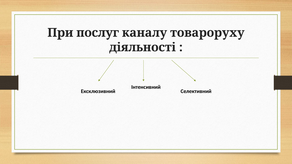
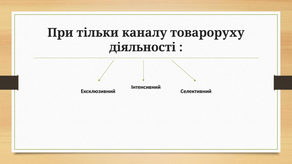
послуг: послуг -> тільки
